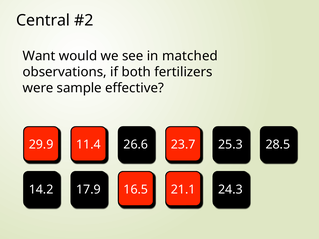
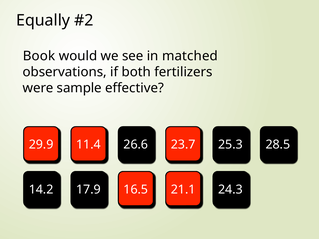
Central: Central -> Equally
Want: Want -> Book
